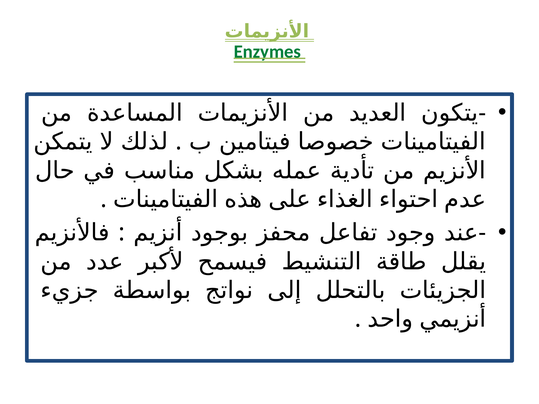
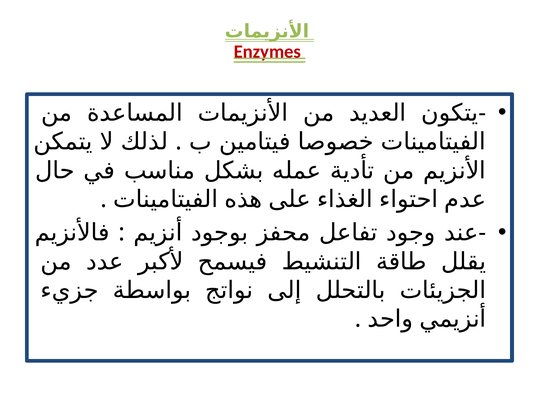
Enzymes colour: green -> red
